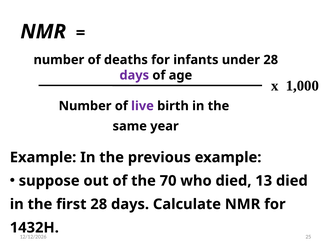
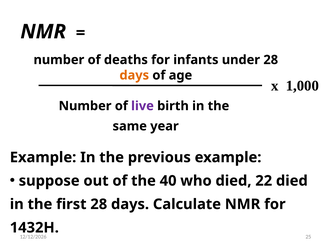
days at (134, 75) colour: purple -> orange
70: 70 -> 40
13: 13 -> 22
